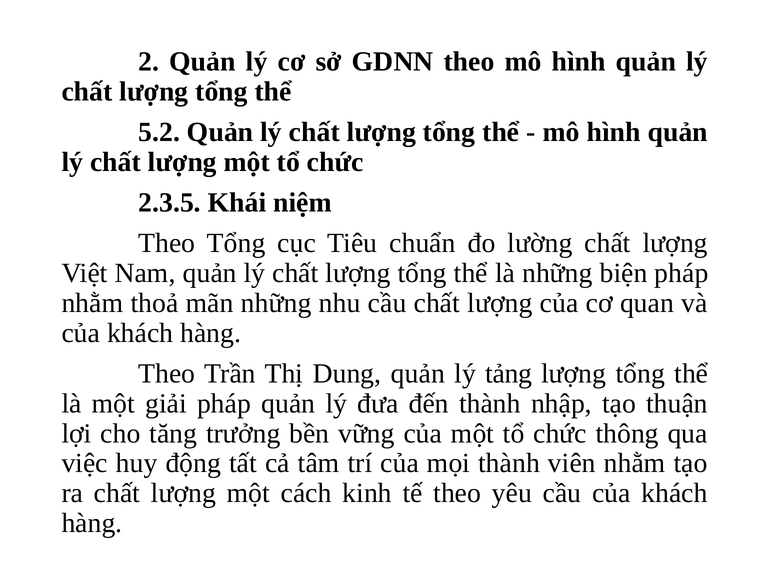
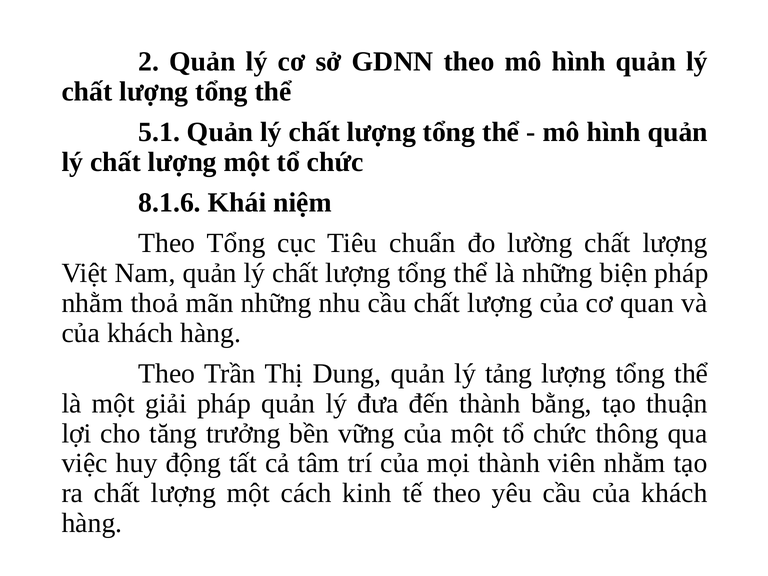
5.2: 5.2 -> 5.1
2.3.5: 2.3.5 -> 8.1.6
nhập: nhập -> bằng
